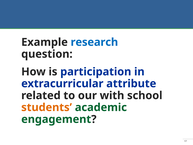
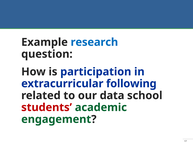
attribute: attribute -> following
with: with -> data
students colour: orange -> red
